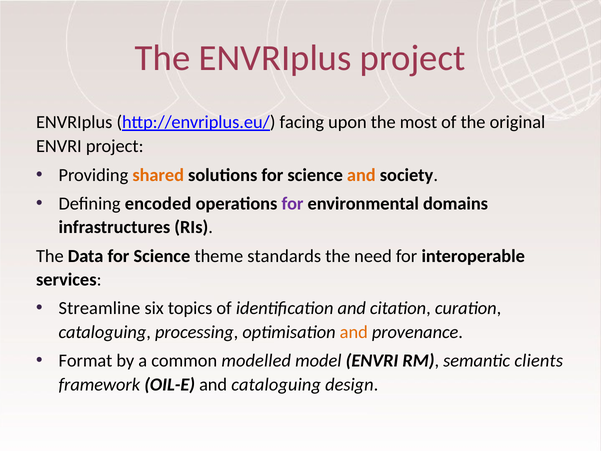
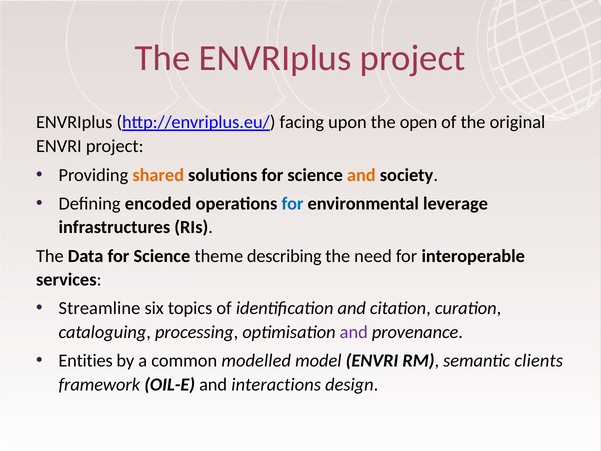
most: most -> open
for at (292, 204) colour: purple -> blue
domains: domains -> leverage
standards: standards -> describing
and at (354, 332) colour: orange -> purple
Format: Format -> Entities
and cataloguing: cataloguing -> interactions
